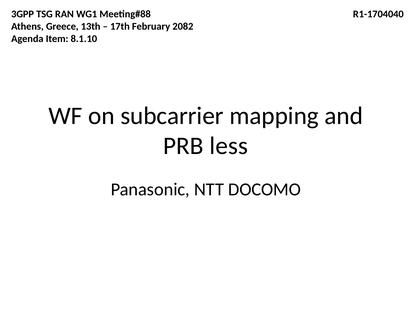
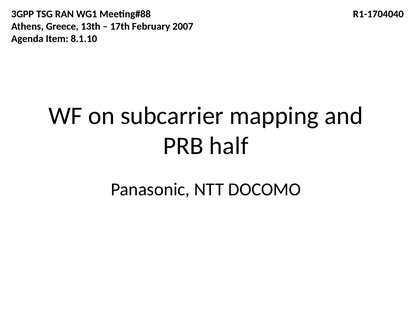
2082: 2082 -> 2007
less: less -> half
